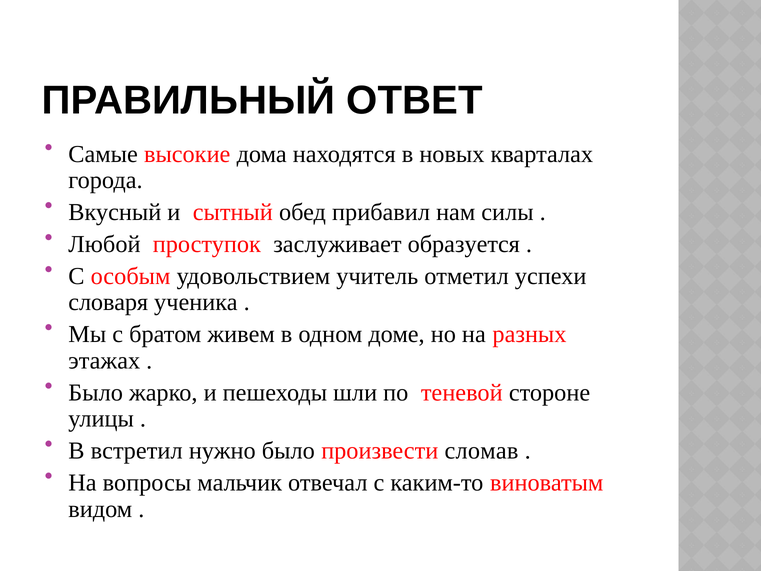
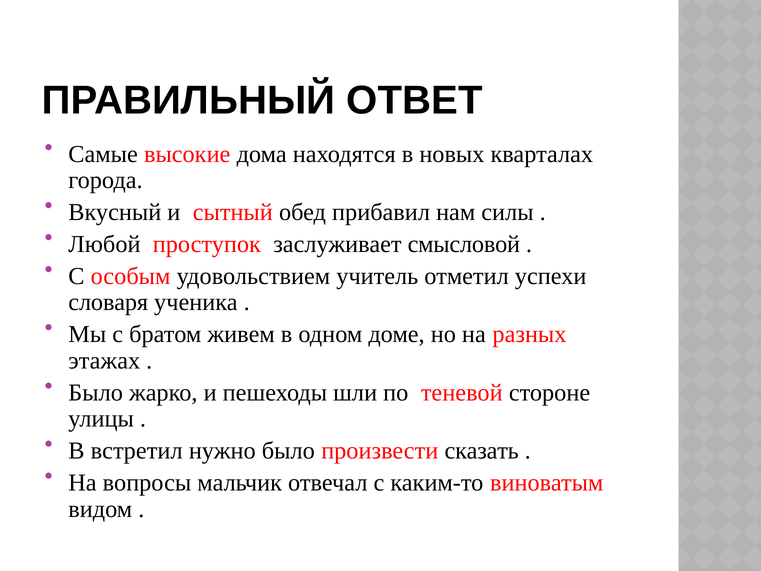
образуется: образуется -> смысловой
сломав: сломав -> сказать
